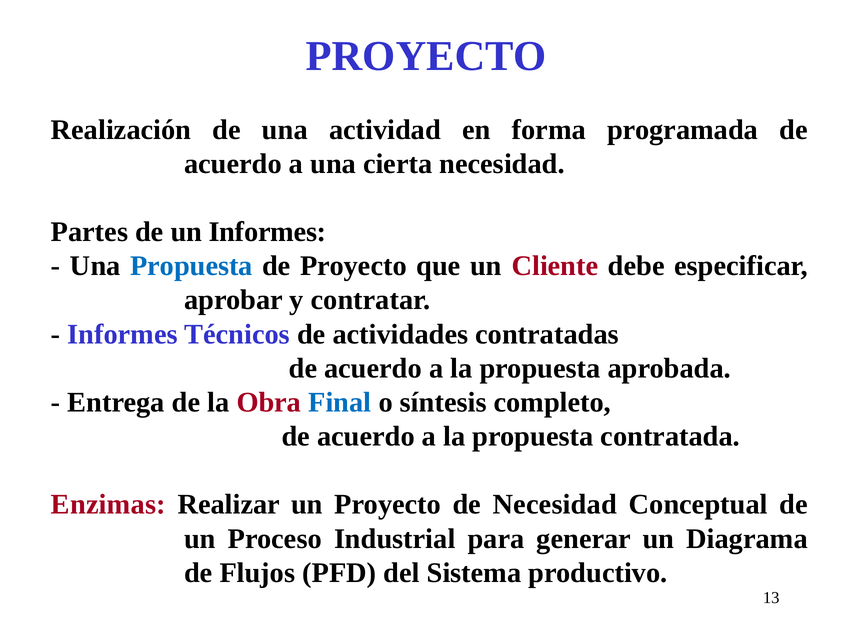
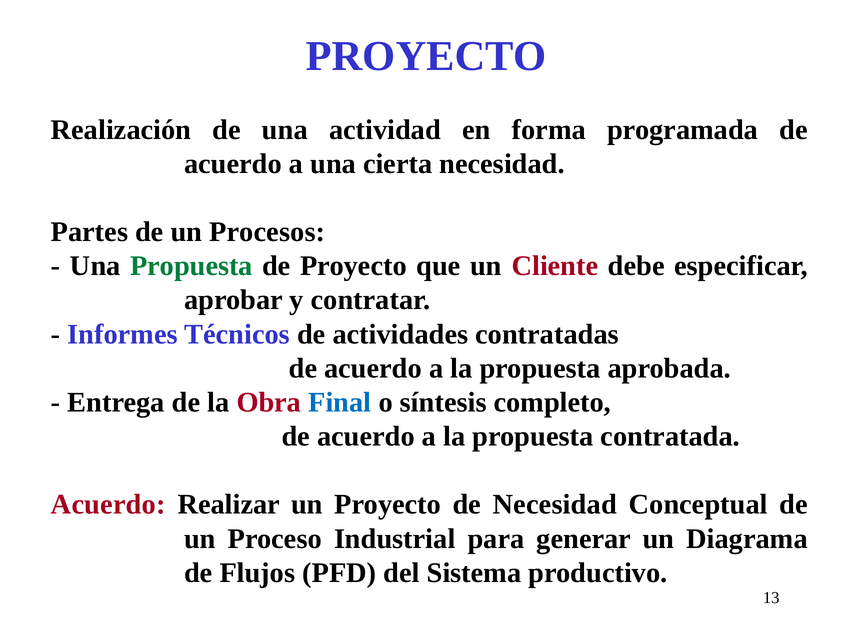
un Informes: Informes -> Procesos
Propuesta at (191, 266) colour: blue -> green
Enzimas at (108, 505): Enzimas -> Acuerdo
